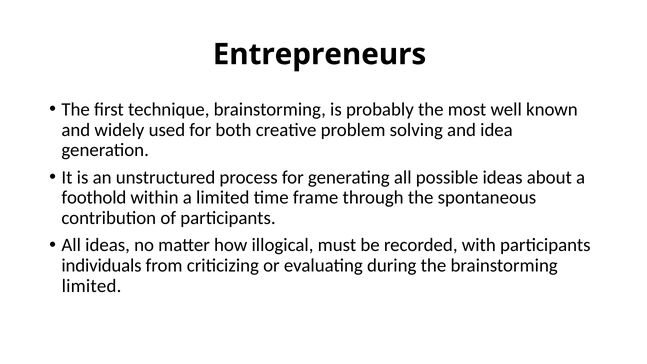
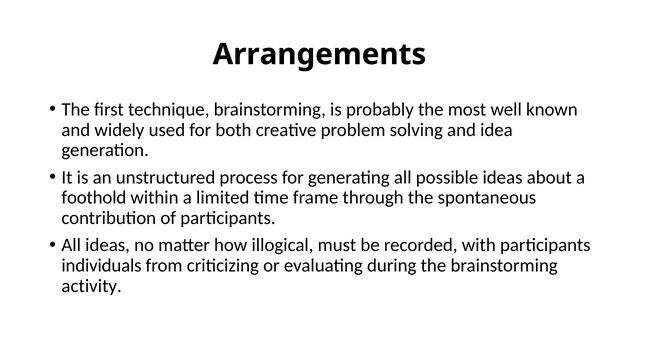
Entrepreneurs: Entrepreneurs -> Arrangements
limited at (92, 286): limited -> activity
